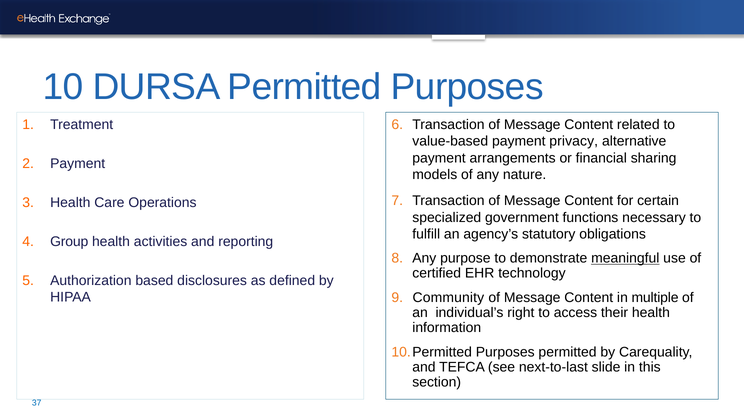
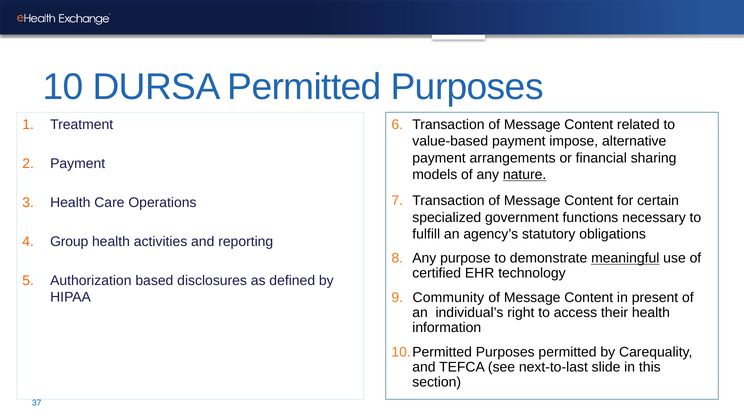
privacy: privacy -> impose
nature underline: none -> present
multiple: multiple -> present
